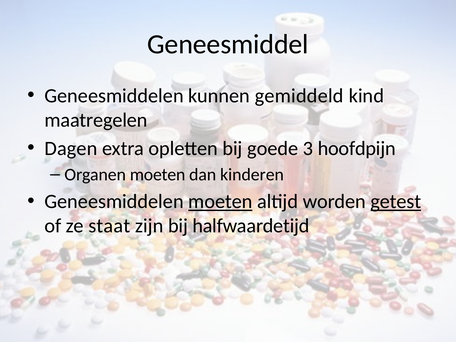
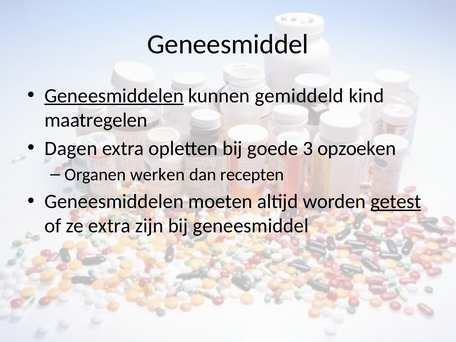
Geneesmiddelen at (114, 96) underline: none -> present
hoofdpijn: hoofdpijn -> opzoeken
Organen moeten: moeten -> werken
kinderen: kinderen -> recepten
moeten at (220, 202) underline: present -> none
ze staat: staat -> extra
bij halfwaardetijd: halfwaardetijd -> geneesmiddel
